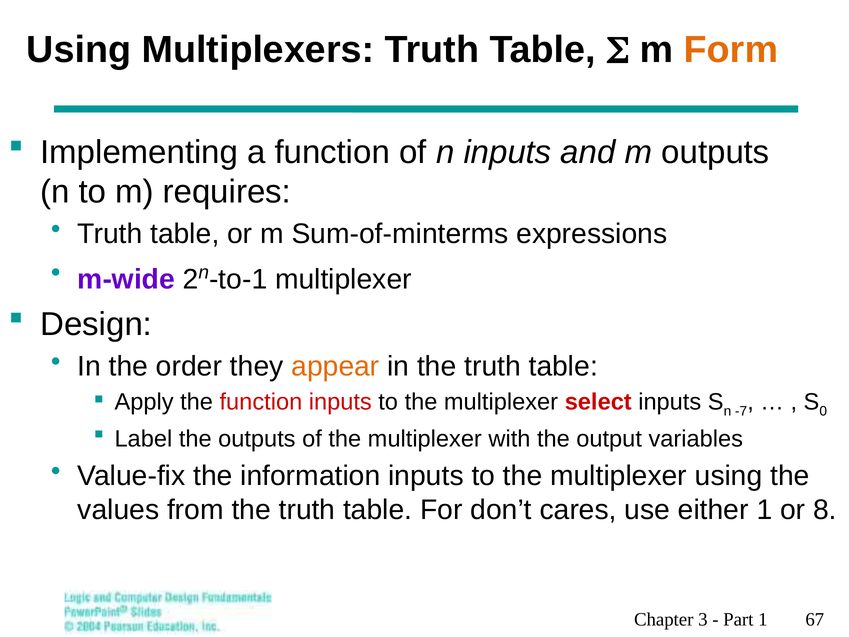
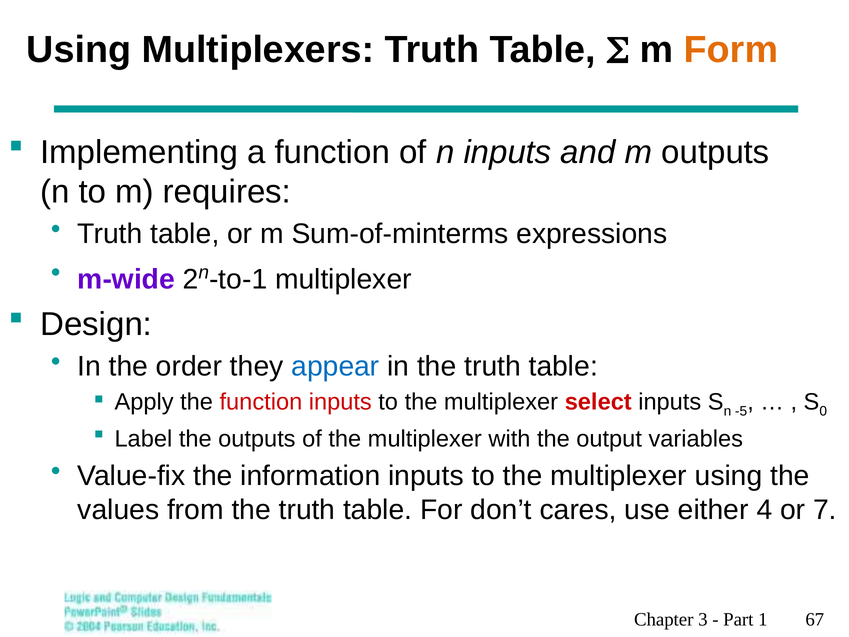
appear colour: orange -> blue
-7: -7 -> -5
either 1: 1 -> 4
8: 8 -> 7
